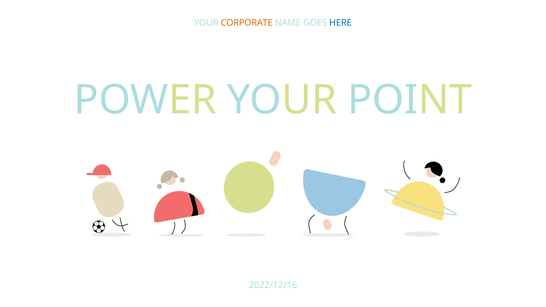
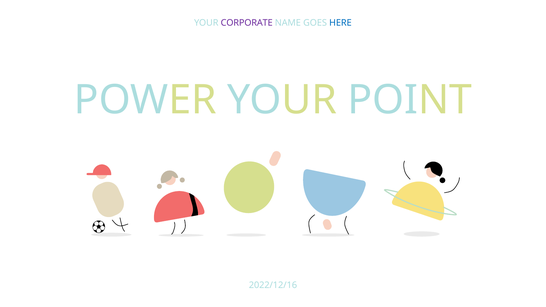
CORPORATE colour: orange -> purple
